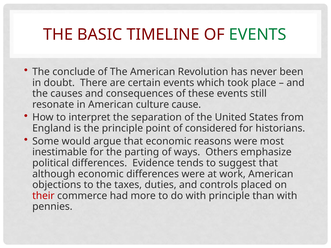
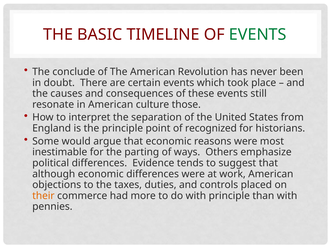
cause: cause -> those
considered: considered -> recognized
their colour: red -> orange
